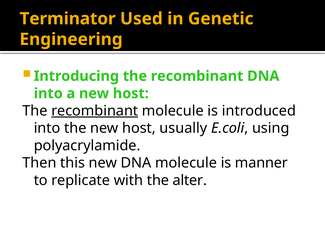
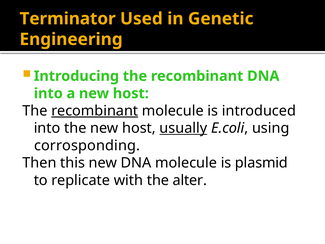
usually underline: none -> present
polyacrylamide: polyacrylamide -> corrosponding
manner: manner -> plasmid
